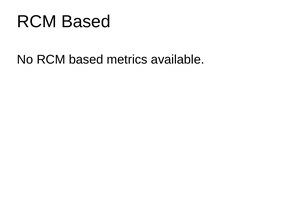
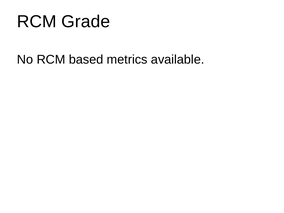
Based at (86, 22): Based -> Grade
